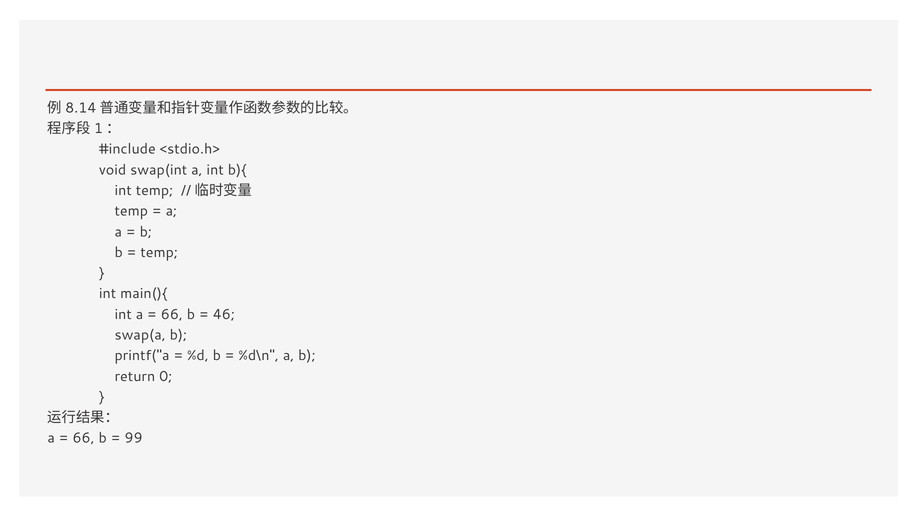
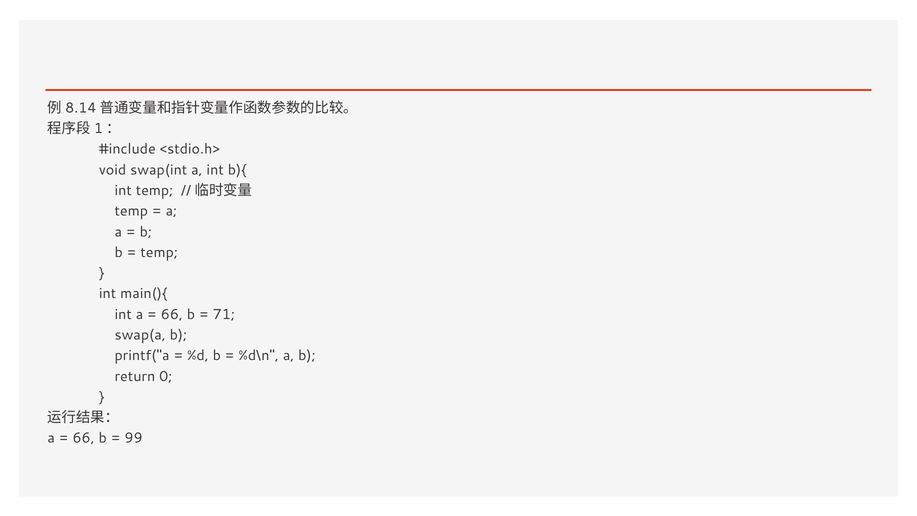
46: 46 -> 71
